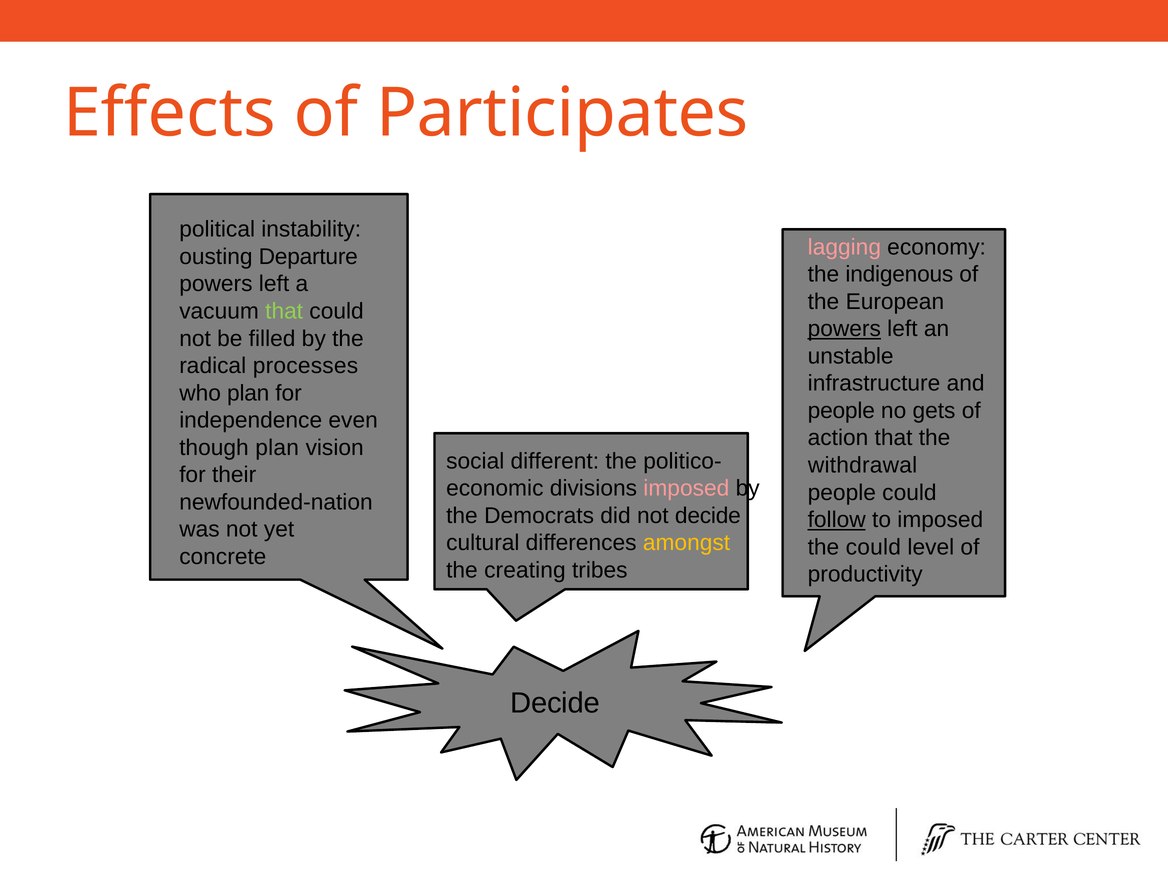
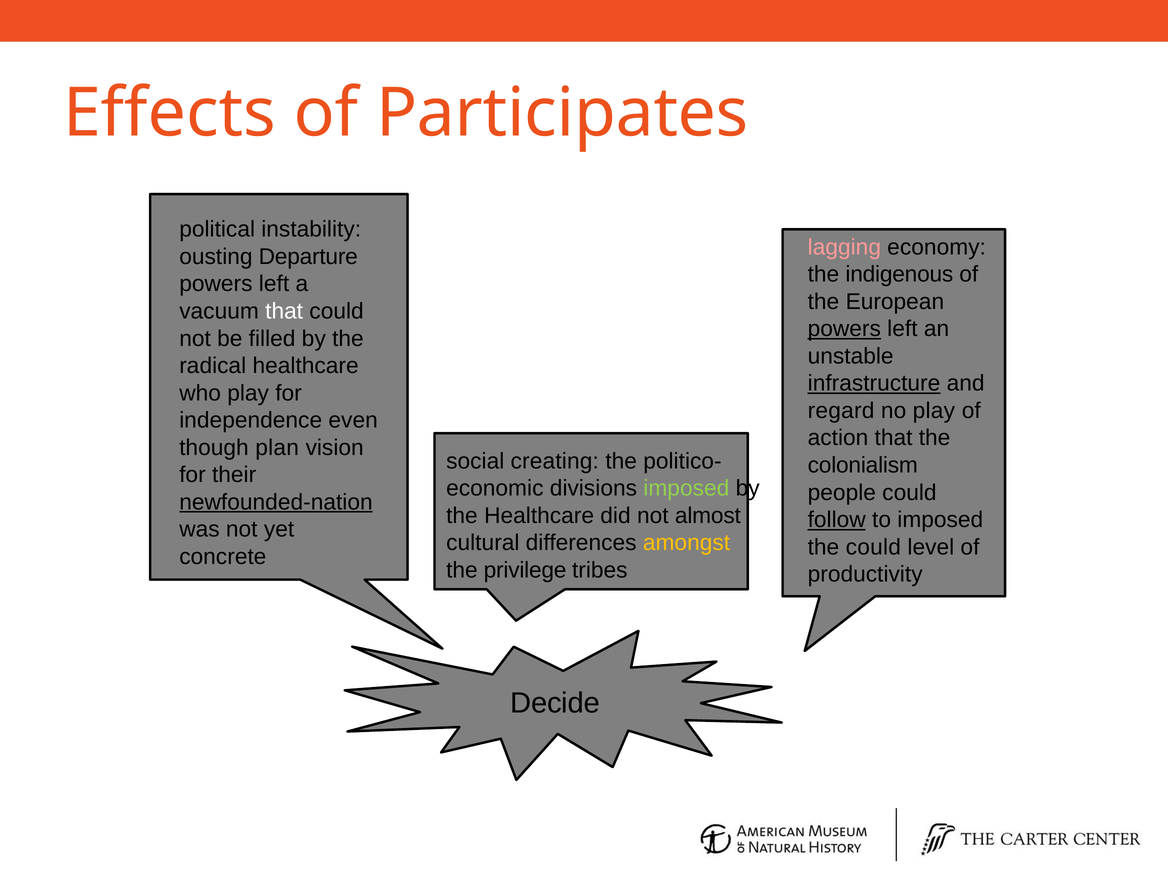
that at (284, 311) colour: light green -> white
radical processes: processes -> healthcare
infrastructure underline: none -> present
who plan: plan -> play
people at (841, 411): people -> regard
no gets: gets -> play
different: different -> creating
withdrawal: withdrawal -> colonialism
imposed at (686, 488) colour: pink -> light green
newfounded-nation underline: none -> present
the Democrats: Democrats -> Healthcare
not decide: decide -> almost
creating: creating -> privilege
